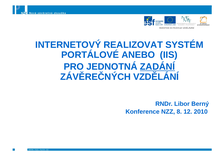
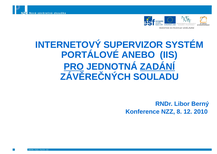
REALIZOVAT: REALIZOVAT -> SUPERVIZOR
PRO underline: none -> present
VZDĚLÁNÍ: VZDĚLÁNÍ -> SOULADU
